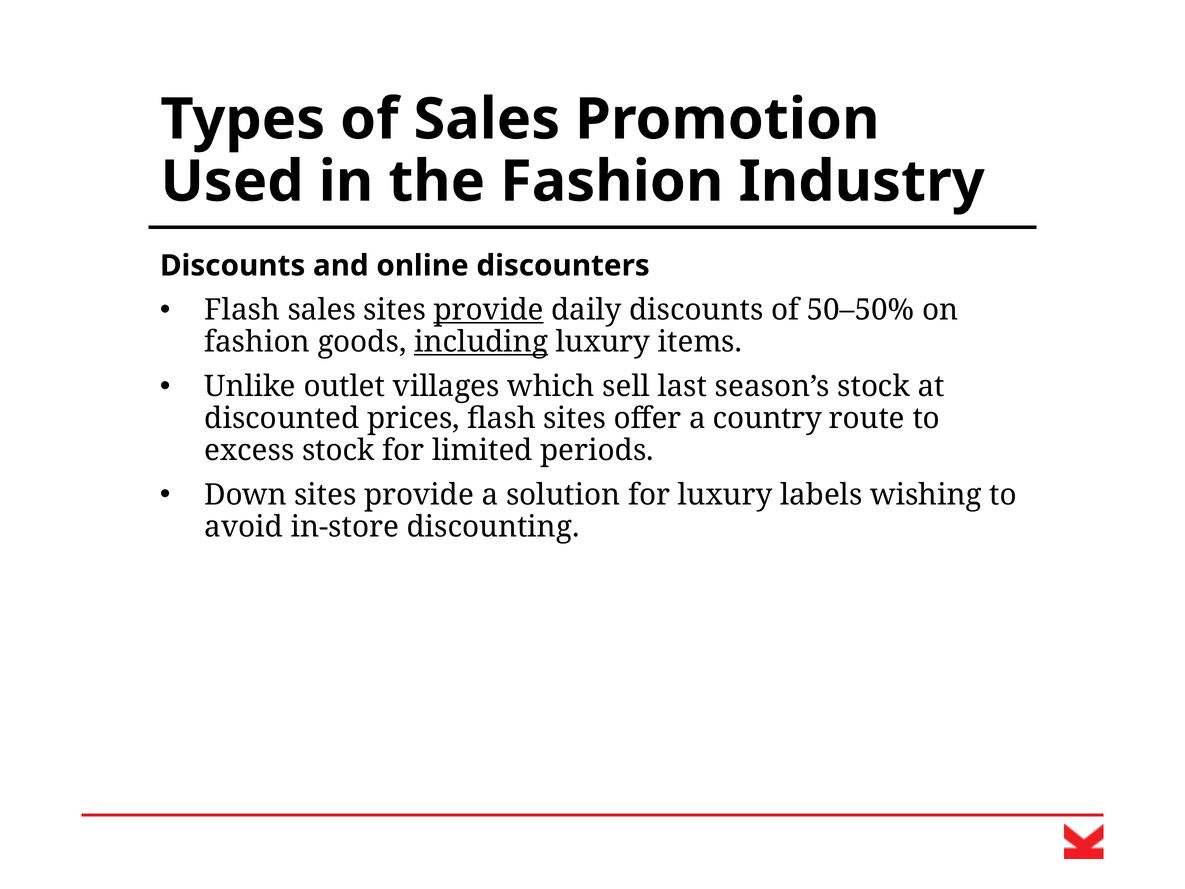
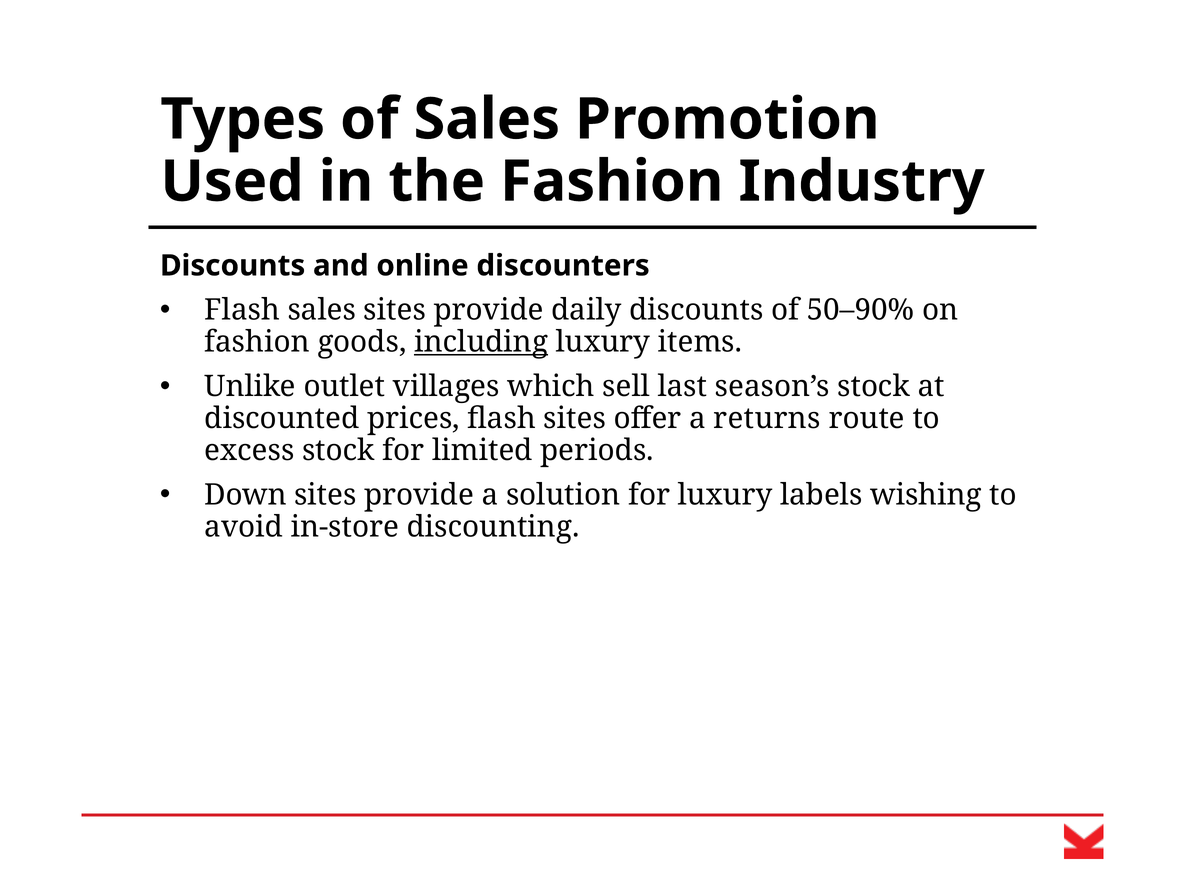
provide at (489, 310) underline: present -> none
50–50%: 50–50% -> 50–90%
country: country -> returns
